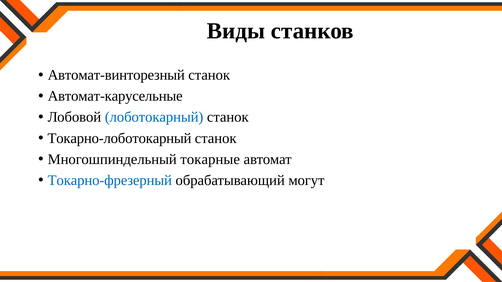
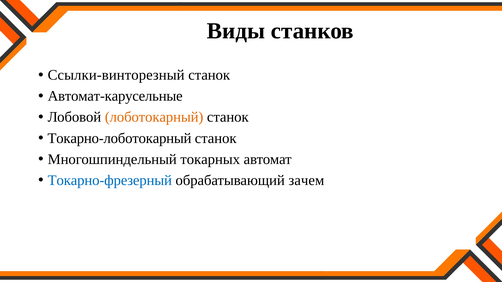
Автомат-винторезный: Автомат-винторезный -> Ссылки-винторезный
лоботокарный colour: blue -> orange
токарные: токарные -> токарных
могут: могут -> зачем
